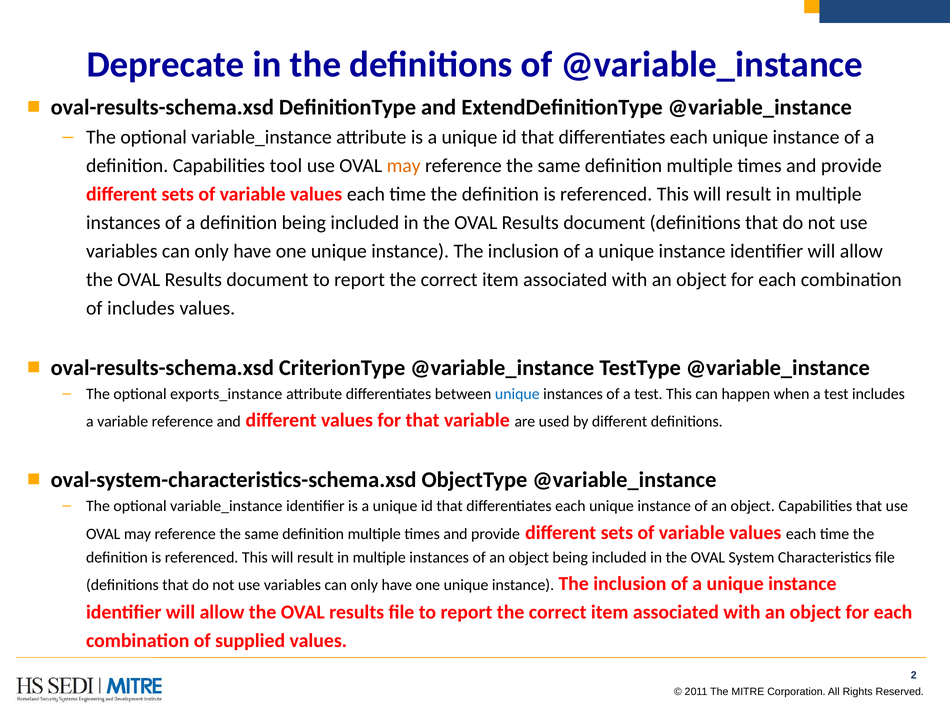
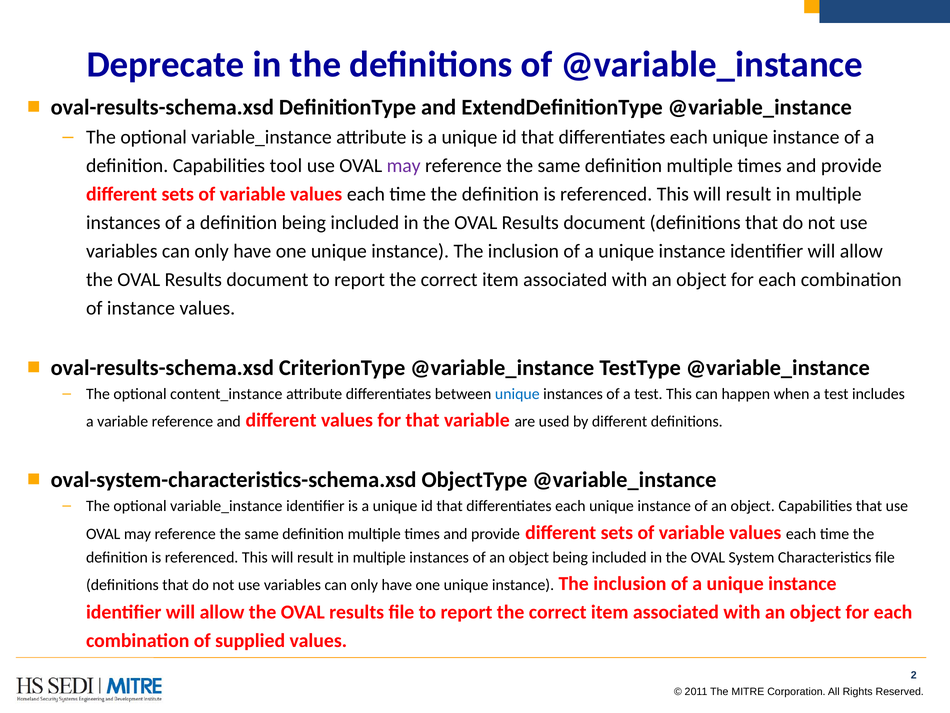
may at (404, 165) colour: orange -> purple
of includes: includes -> instance
exports_instance: exports_instance -> content_instance
